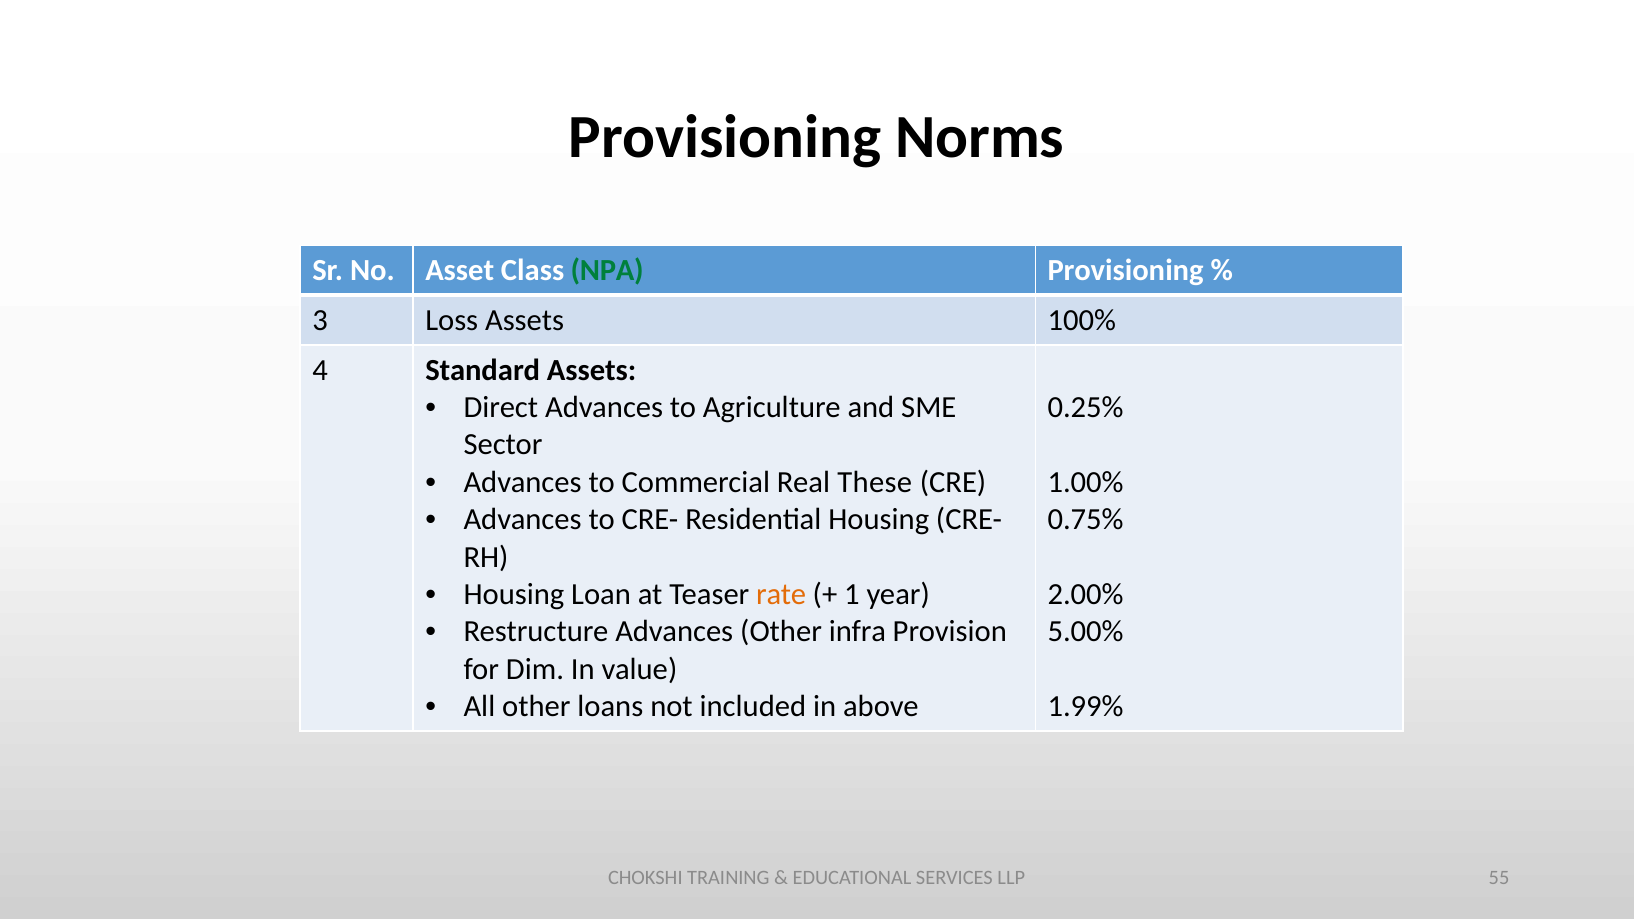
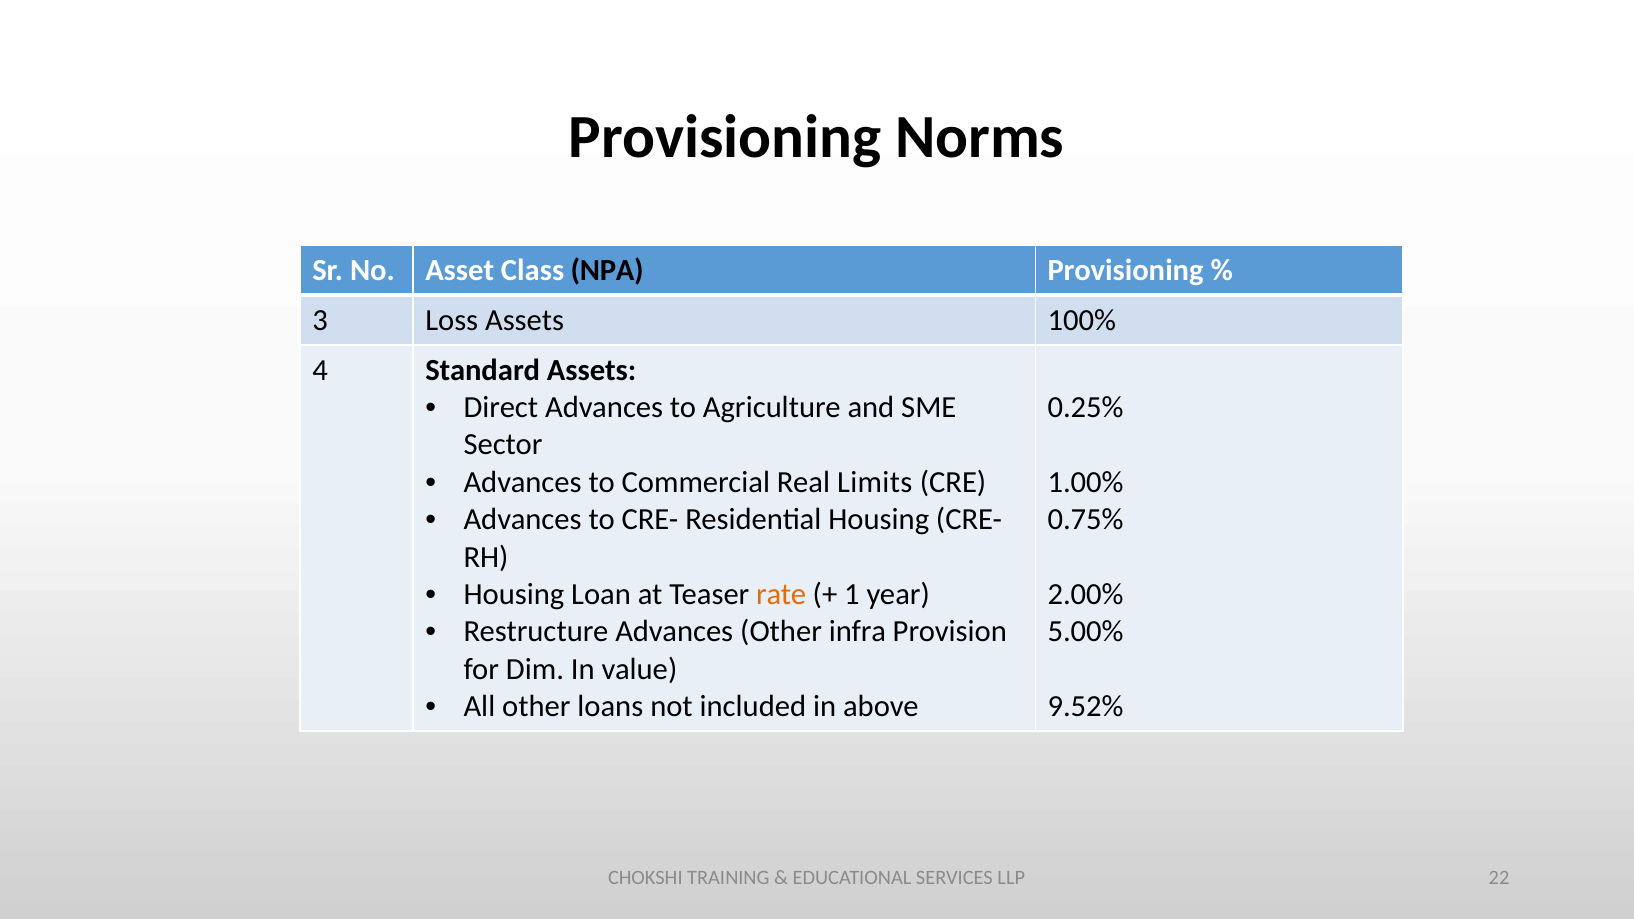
NPA colour: green -> black
These: These -> Limits
1.99%: 1.99% -> 9.52%
55: 55 -> 22
